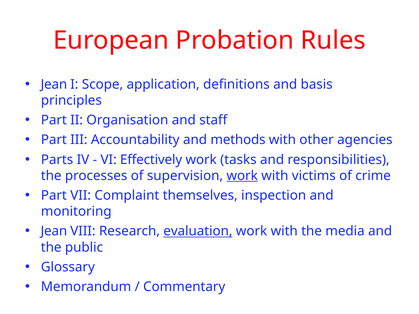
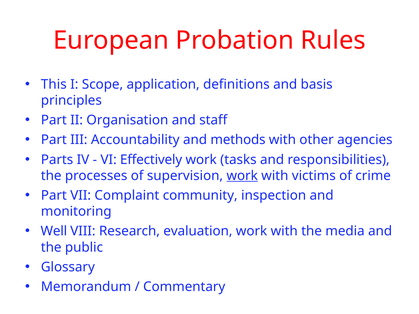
Jean at (54, 84): Jean -> This
themselves: themselves -> community
Jean at (54, 231): Jean -> Well
evaluation underline: present -> none
